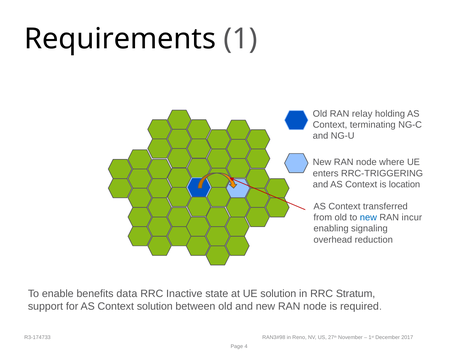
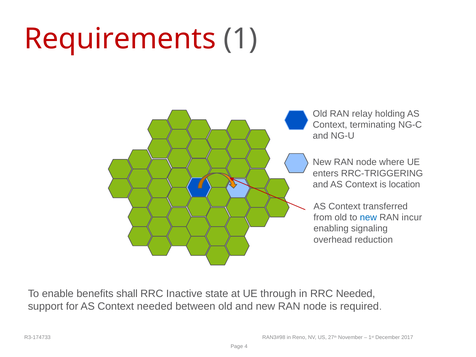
Requirements colour: black -> red
data: data -> shall
UE solution: solution -> through
RRC Stratum: Stratum -> Needed
Context solution: solution -> needed
